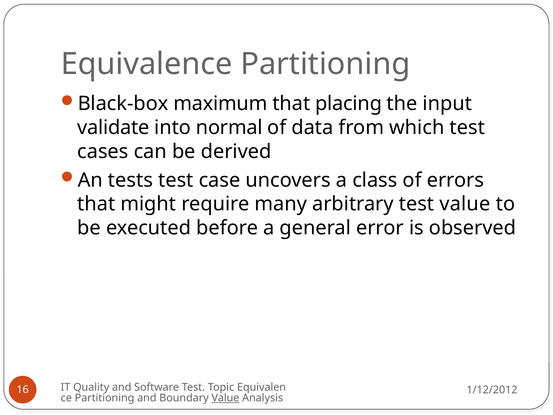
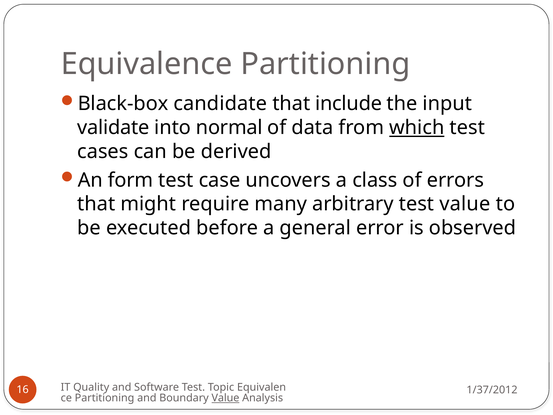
maximum: maximum -> candidate
placing: placing -> include
which underline: none -> present
tests: tests -> form
1/12/2012: 1/12/2012 -> 1/37/2012
